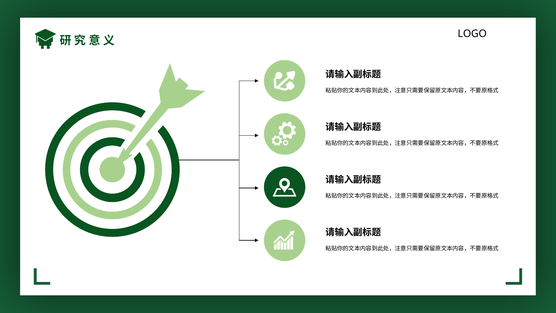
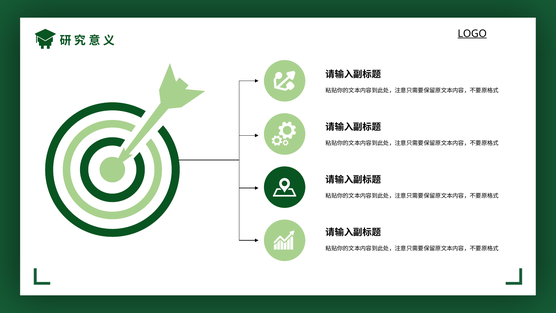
LOGO underline: none -> present
